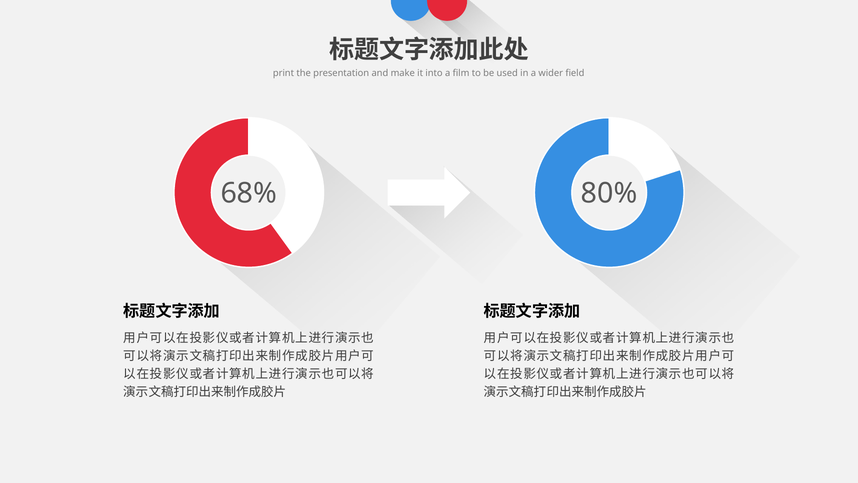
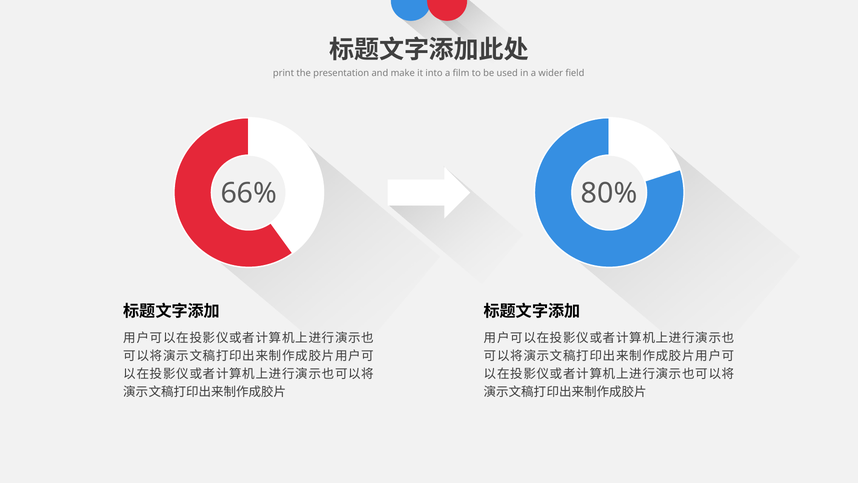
68%: 68% -> 66%
